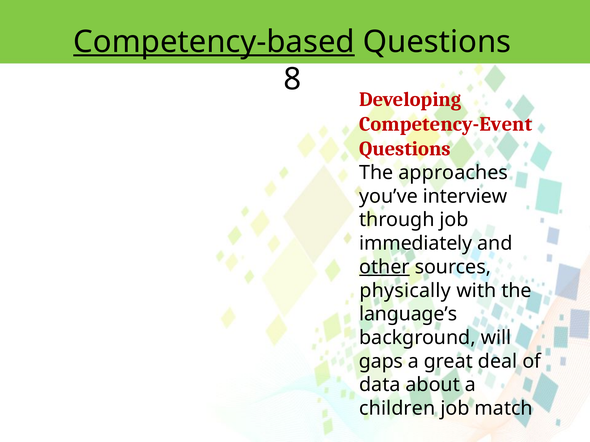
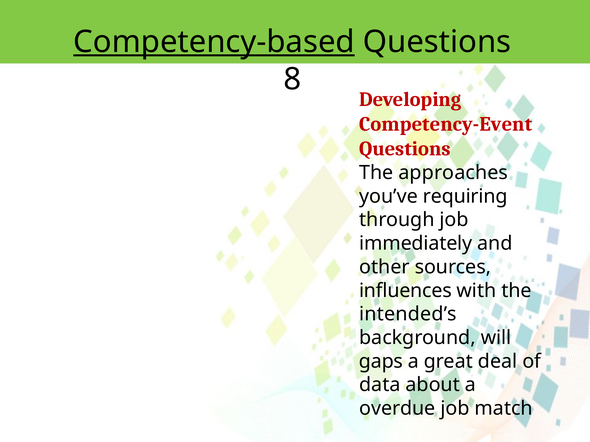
interview: interview -> requiring
other underline: present -> none
physically: physically -> influences
language’s: language’s -> intended’s
children: children -> overdue
